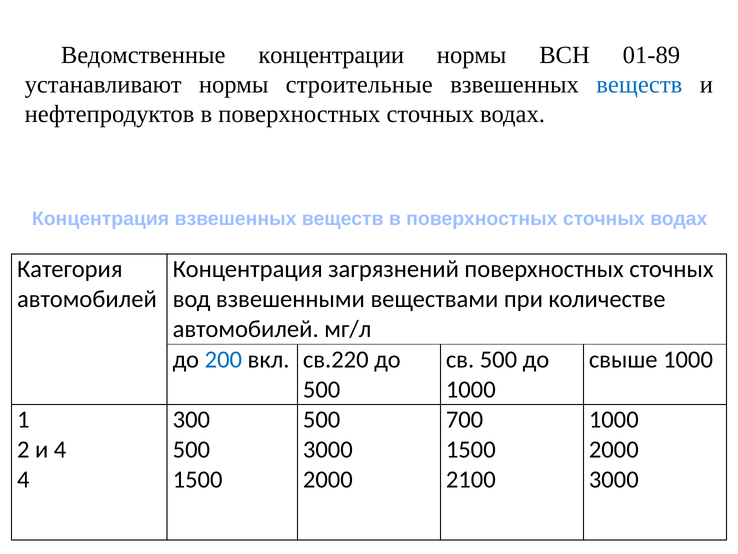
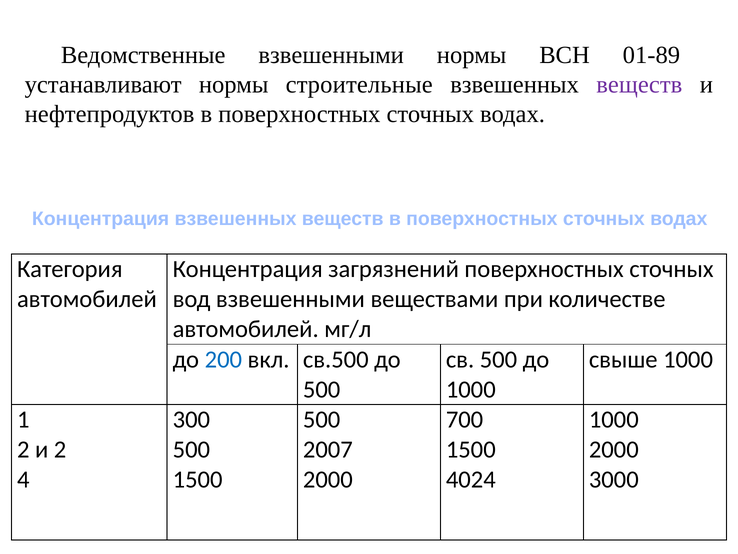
Ведомственные концентрации: концентрации -> взвешенными
веществ at (639, 85) colour: blue -> purple
св.220: св.220 -> св.500
и 4: 4 -> 2
3000 at (328, 449): 3000 -> 2007
2100: 2100 -> 4024
